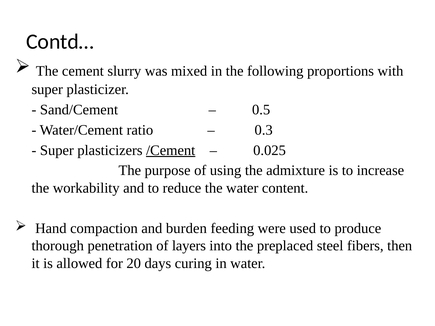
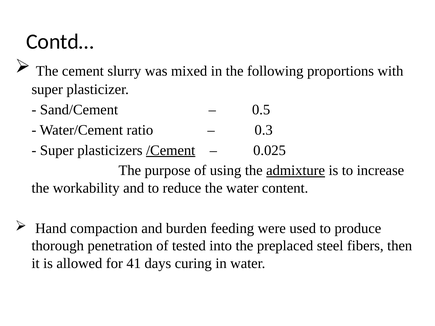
admixture underline: none -> present
layers: layers -> tested
20: 20 -> 41
